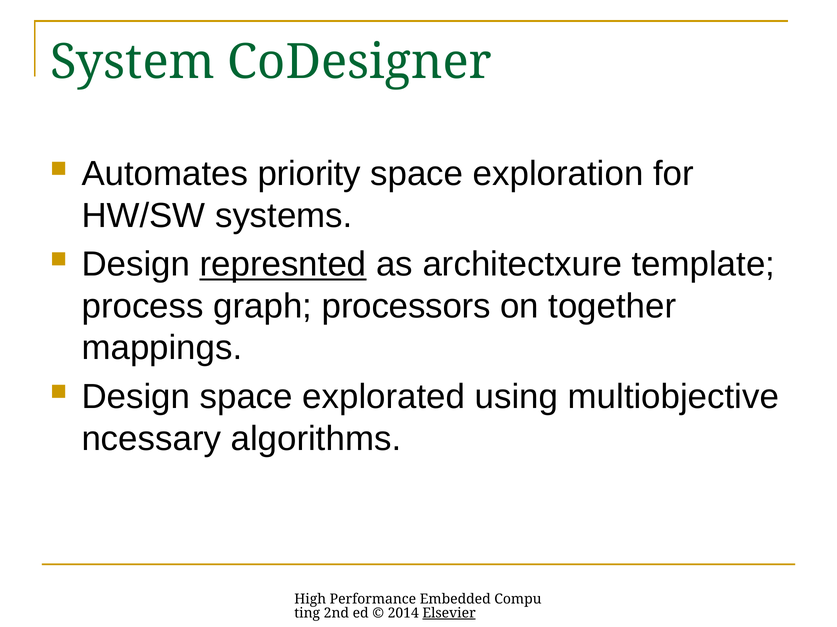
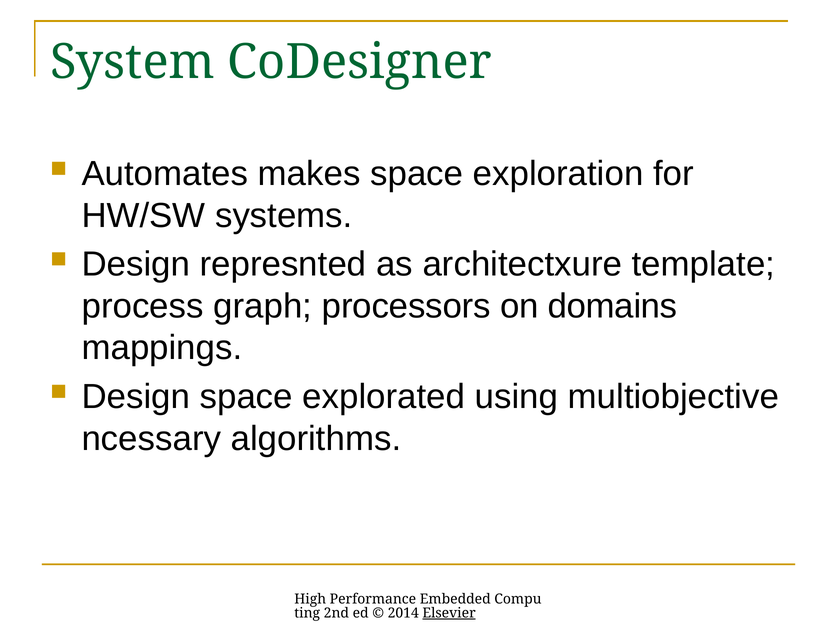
priority: priority -> makes
represnted underline: present -> none
together: together -> domains
